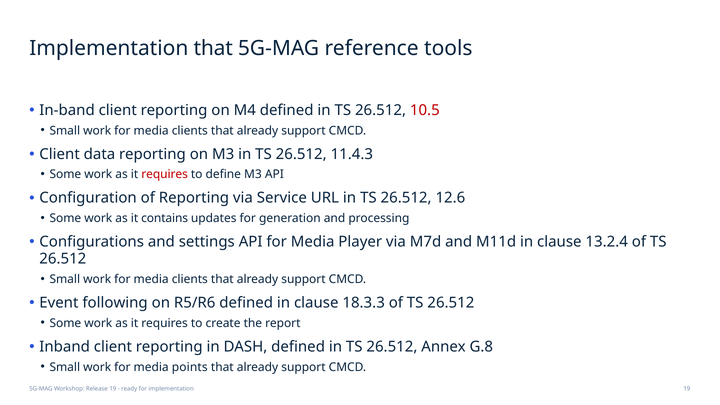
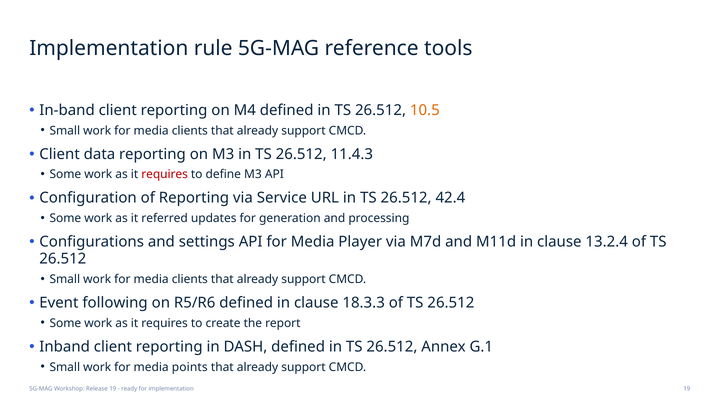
Implementation that: that -> rule
10.5 colour: red -> orange
12.6: 12.6 -> 42.4
contains: contains -> referred
G.8: G.8 -> G.1
